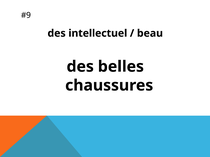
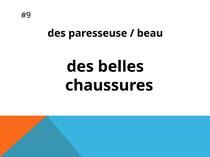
intellectuel: intellectuel -> paresseuse
